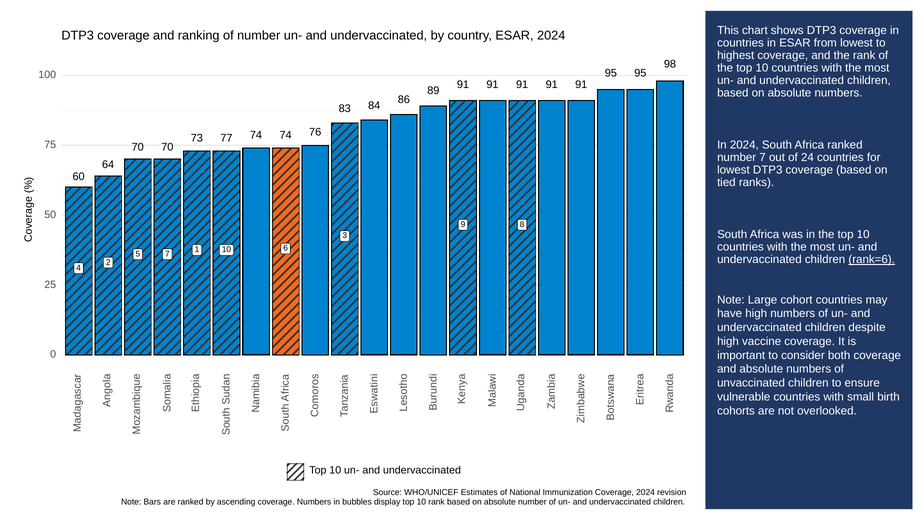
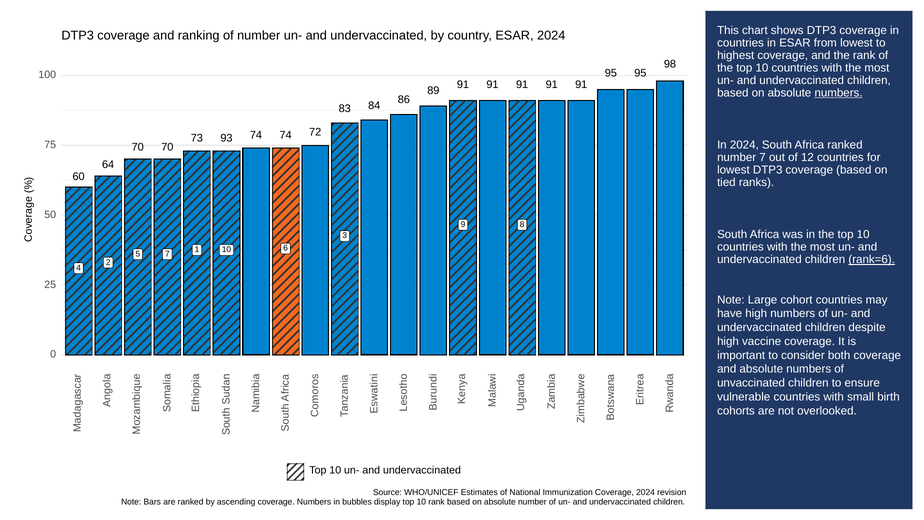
numbers at (839, 93) underline: none -> present
76: 76 -> 72
77: 77 -> 93
24: 24 -> 12
